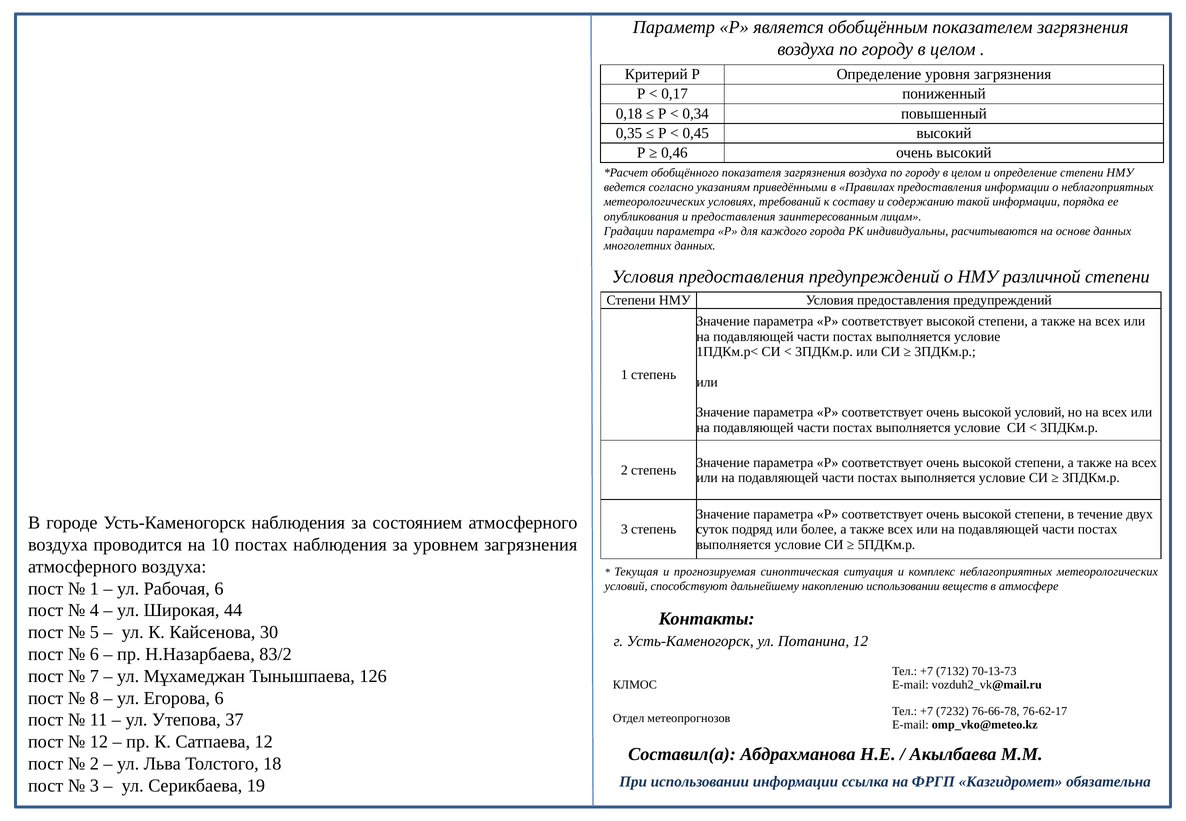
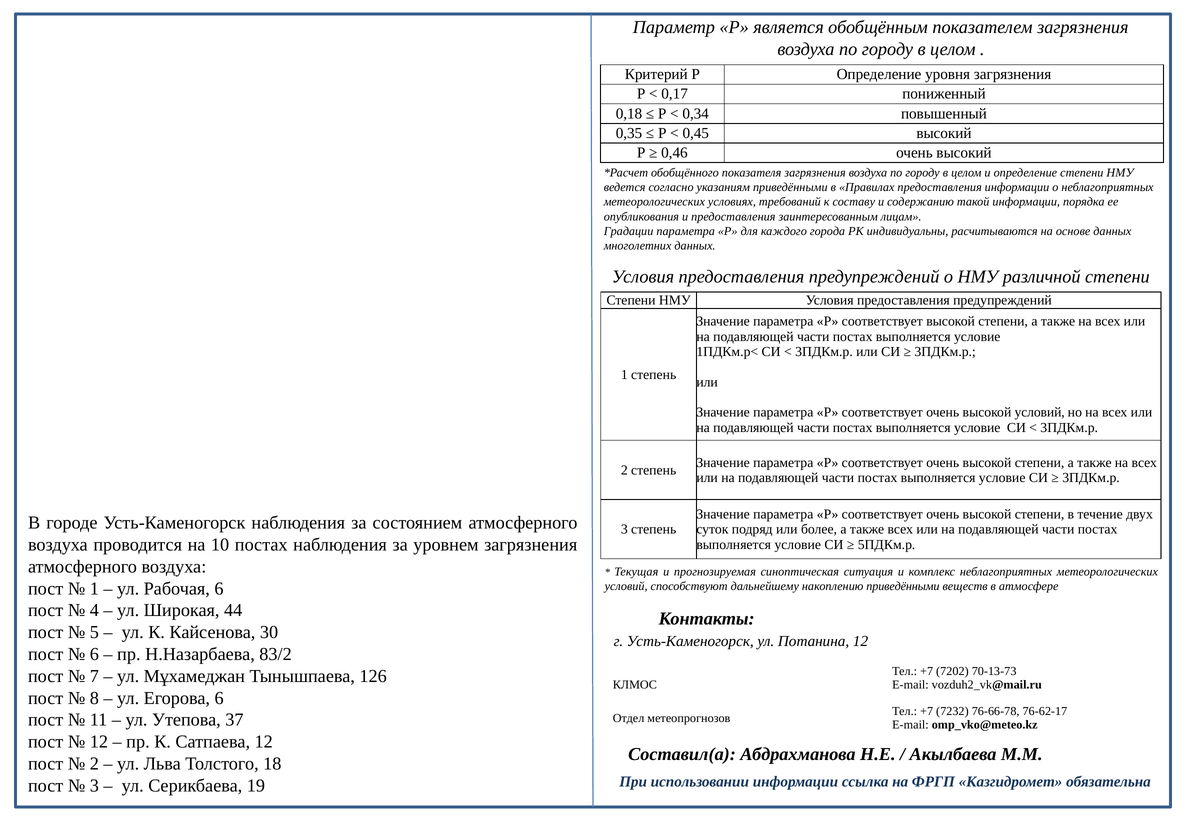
накоплению использовании: использовании -> приведёнными
7132: 7132 -> 7202
